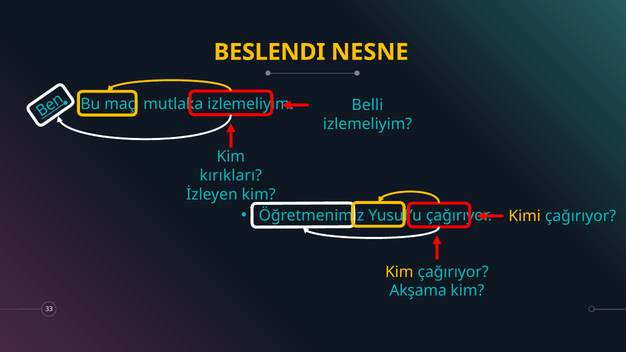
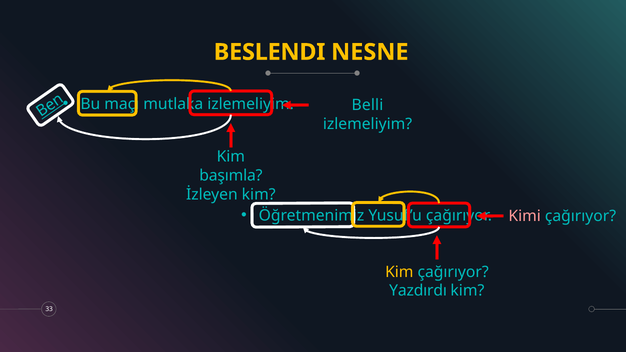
kırıkları: kırıkları -> başımla
Kimi colour: yellow -> pink
Akşama: Akşama -> Yazdırdı
